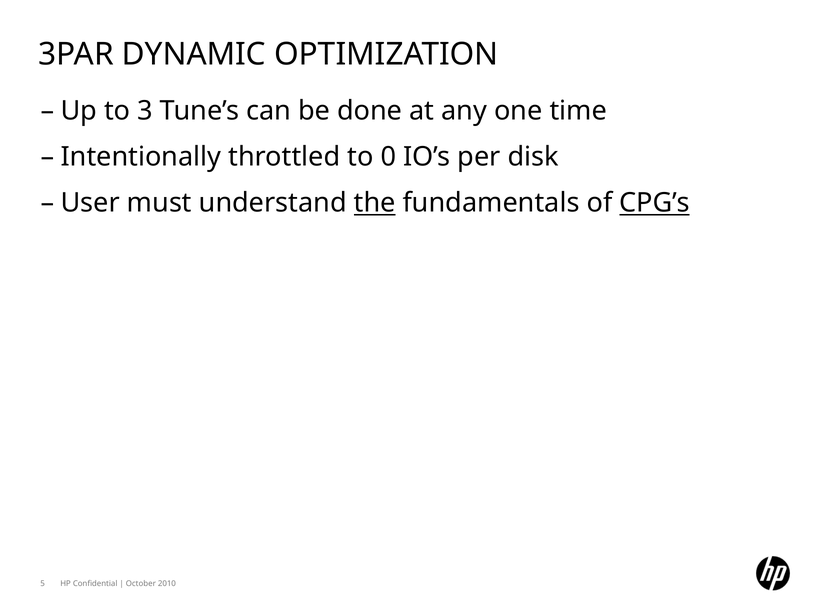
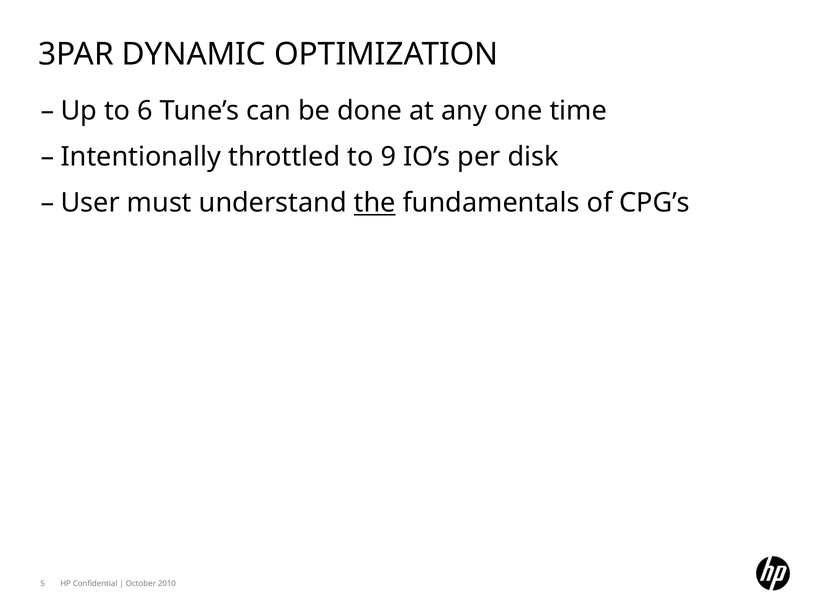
3: 3 -> 6
0: 0 -> 9
CPG’s underline: present -> none
